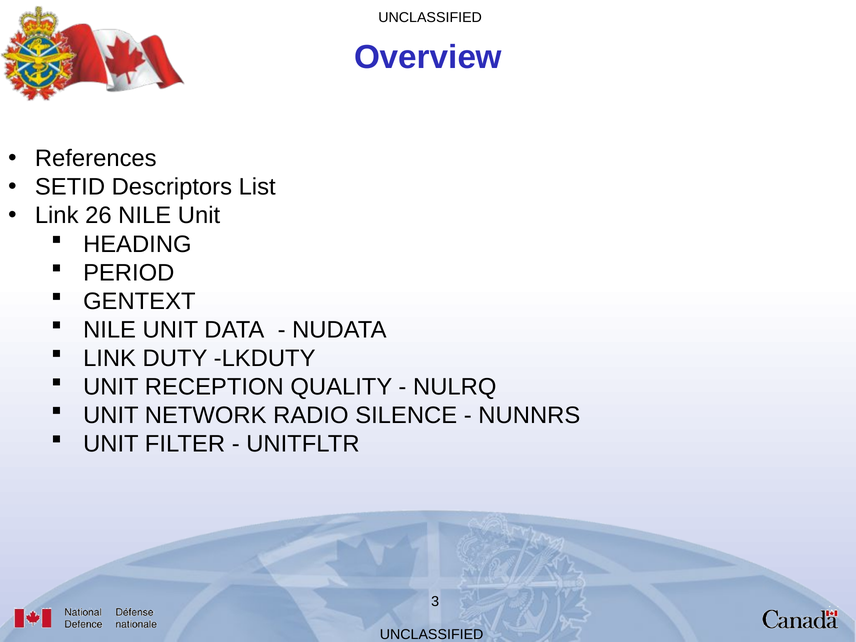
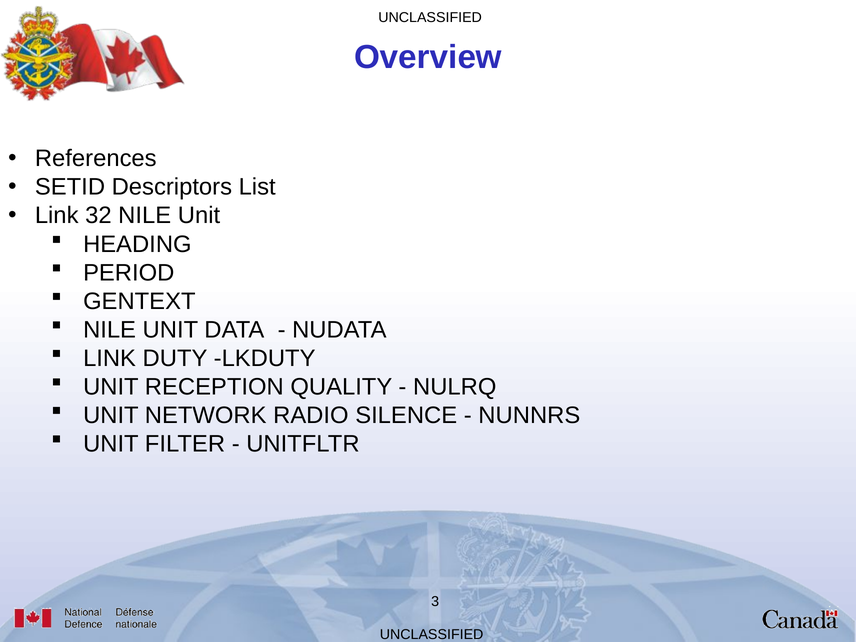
26: 26 -> 32
